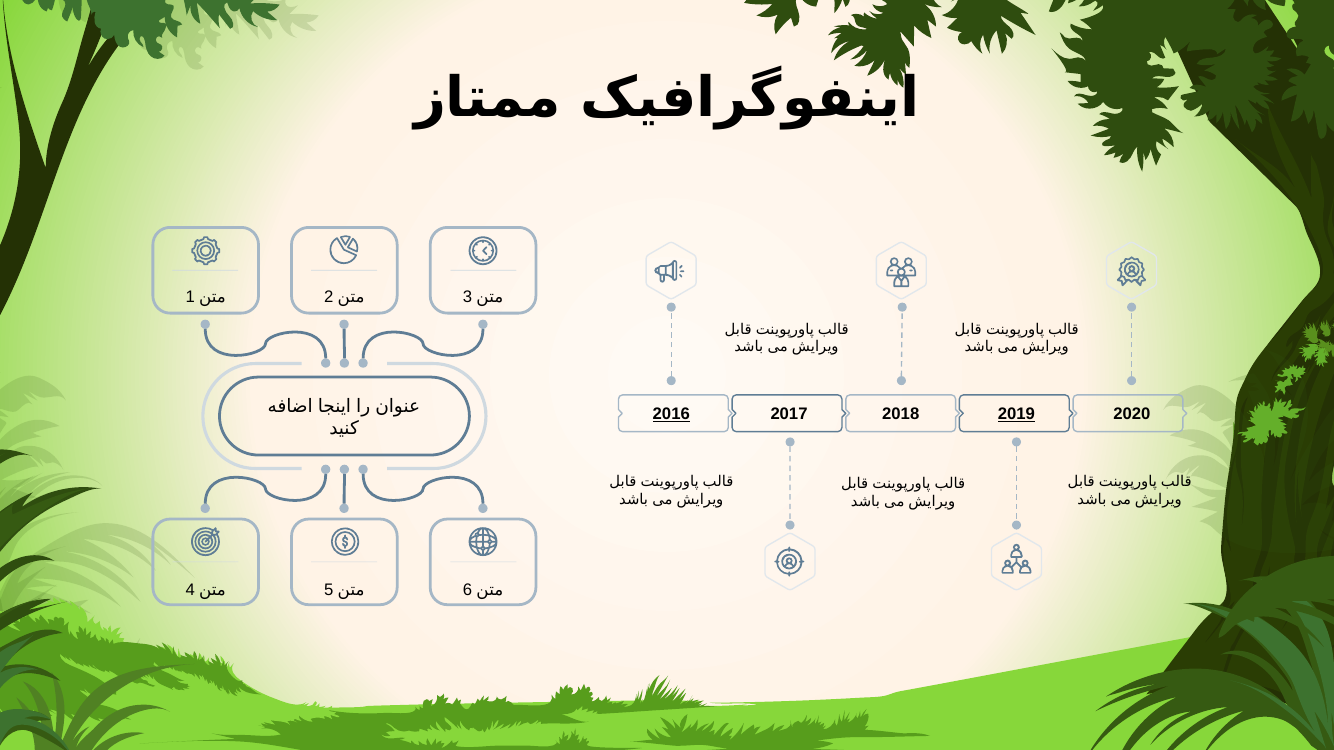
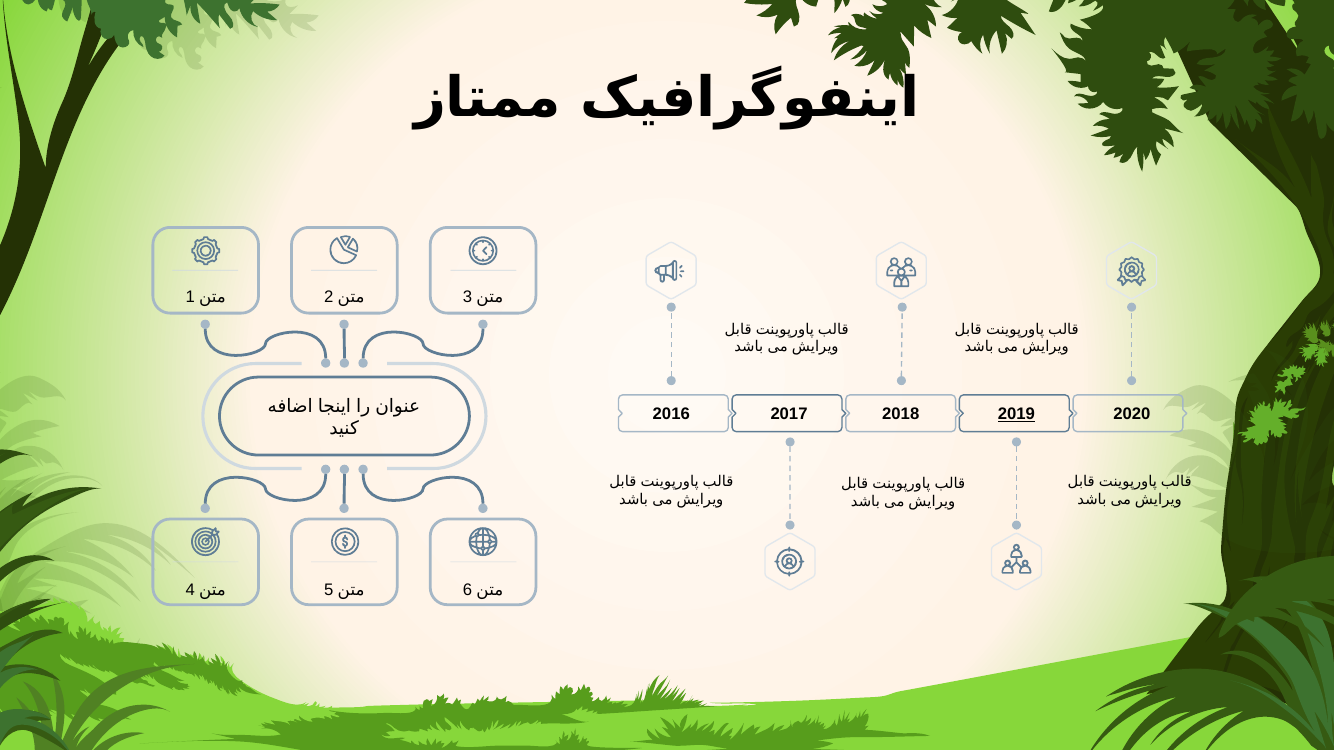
2016 underline: present -> none
